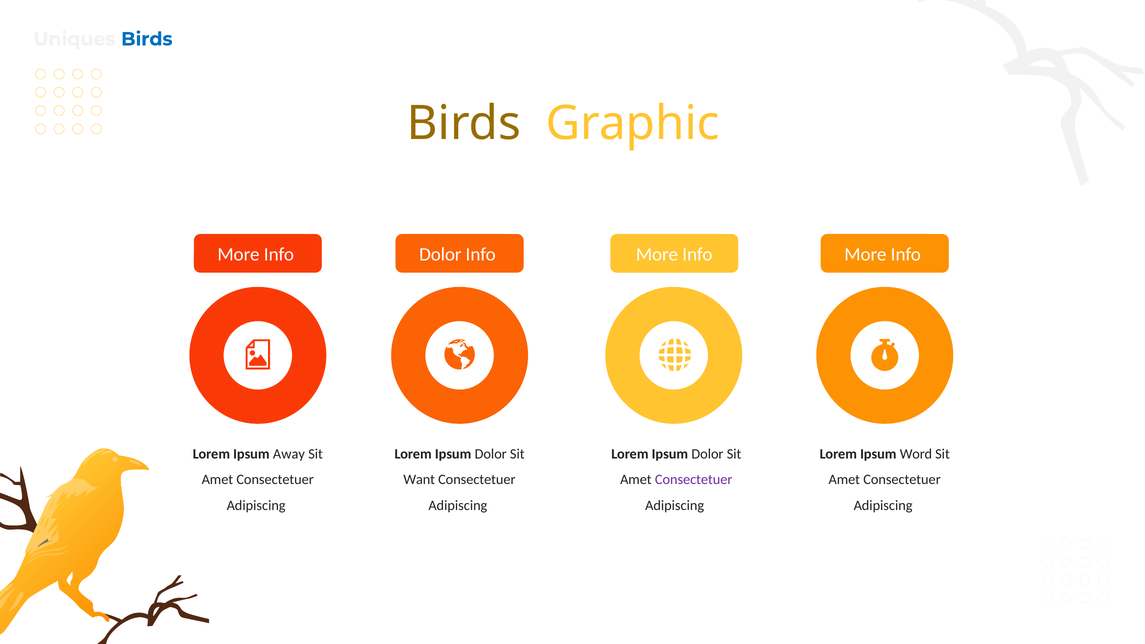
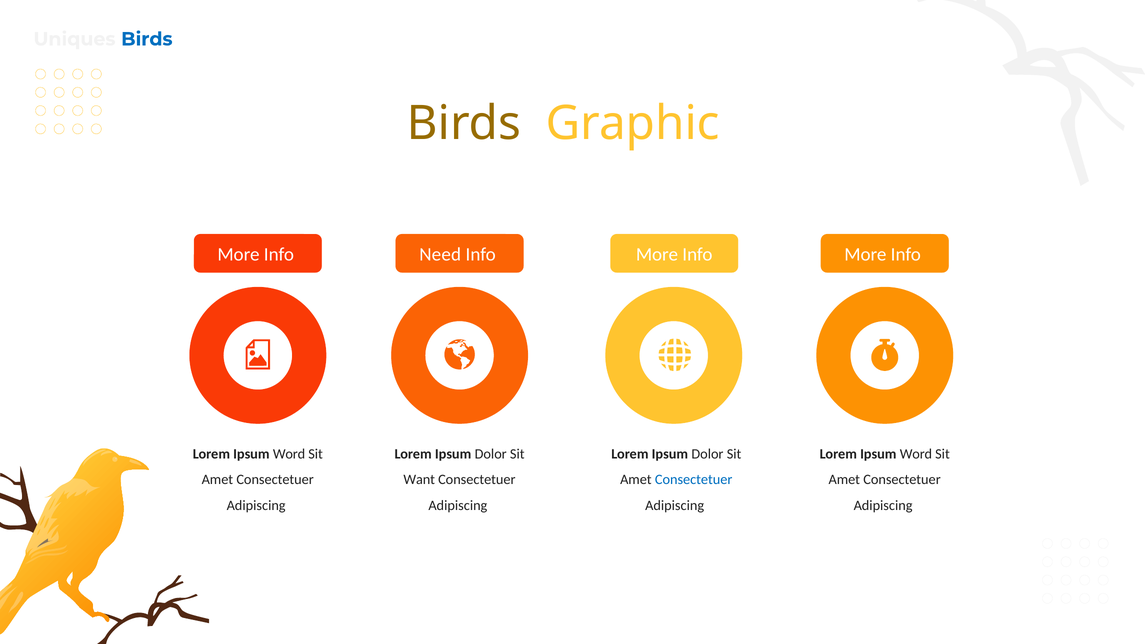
Dolor at (440, 254): Dolor -> Need
Away at (289, 454): Away -> Word
Consectetuer at (694, 480) colour: purple -> blue
